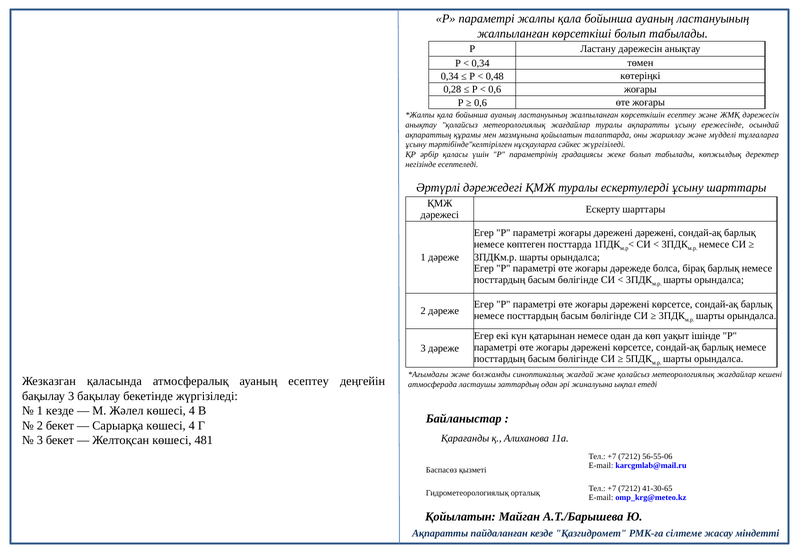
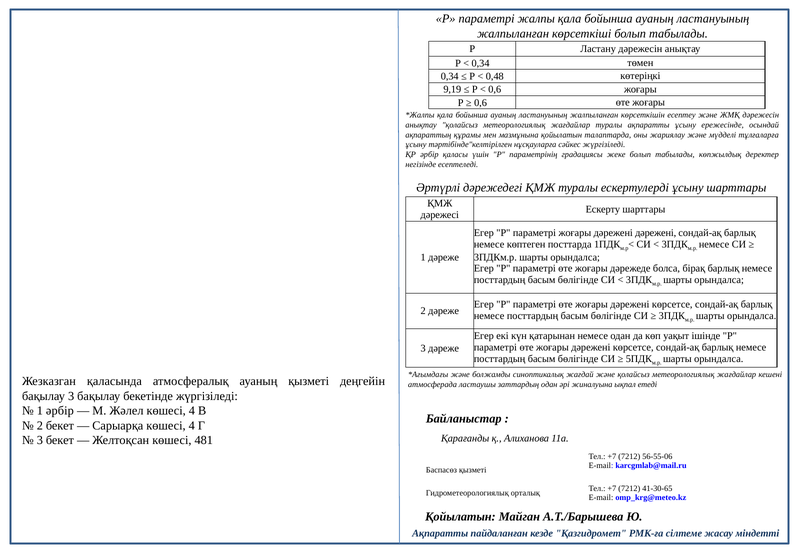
0,28: 0,28 -> 9,19
ауаның есептеу: есептеу -> қызметі
1 кезде: кезде -> әрбір
